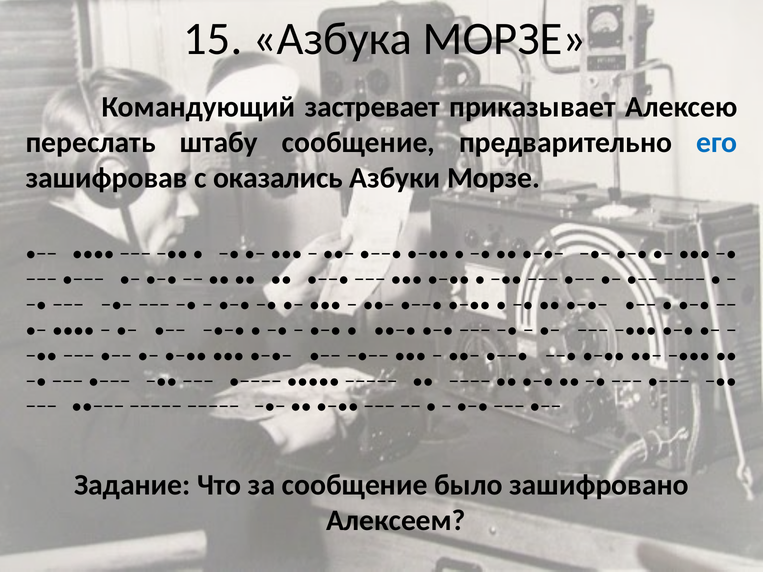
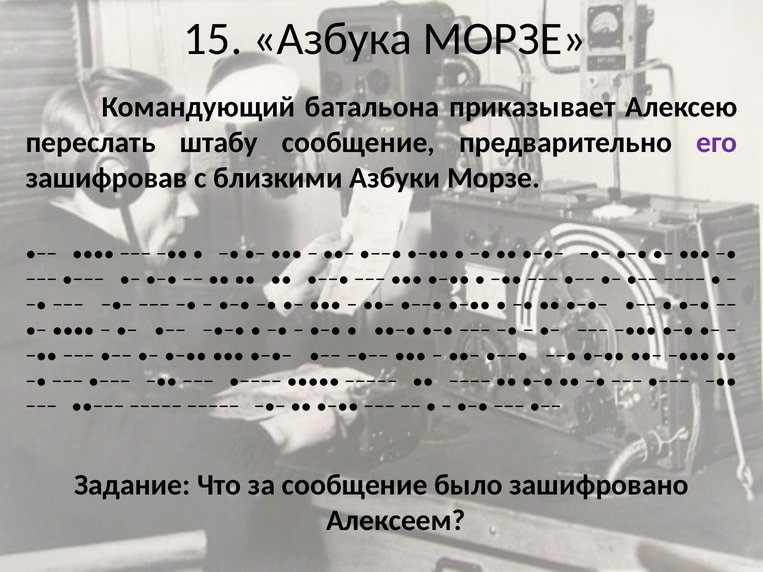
застревает: застревает -> батальона
его colour: blue -> purple
оказались: оказались -> близкими
